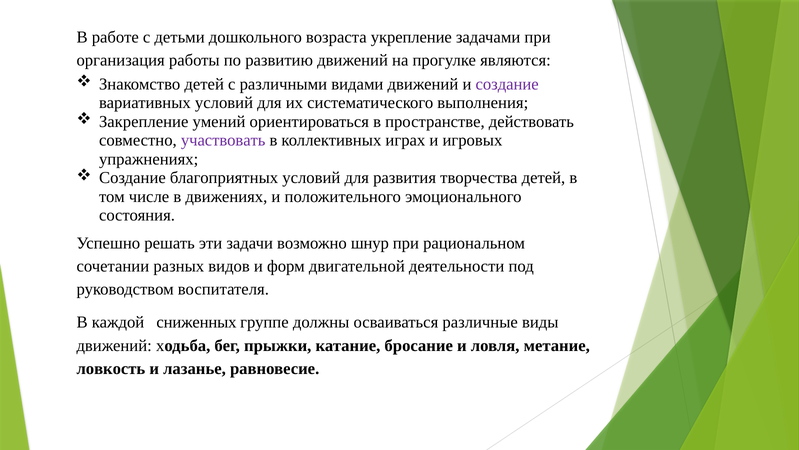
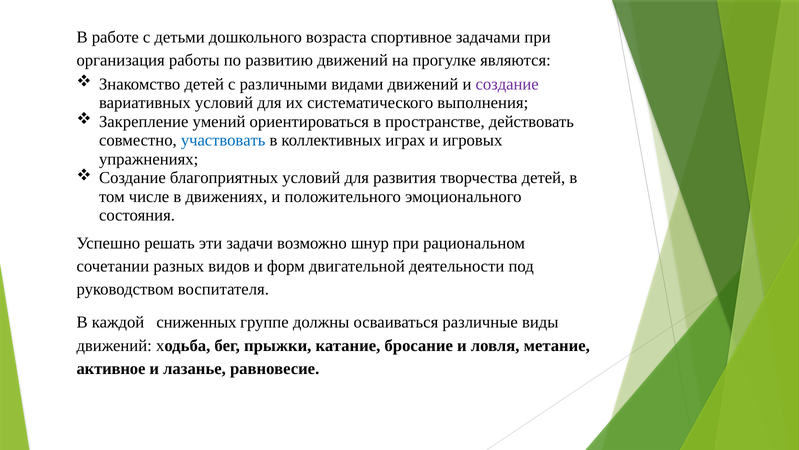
укрепление: укрепление -> спортивное
участвовать colour: purple -> blue
ловкость: ловкость -> активное
